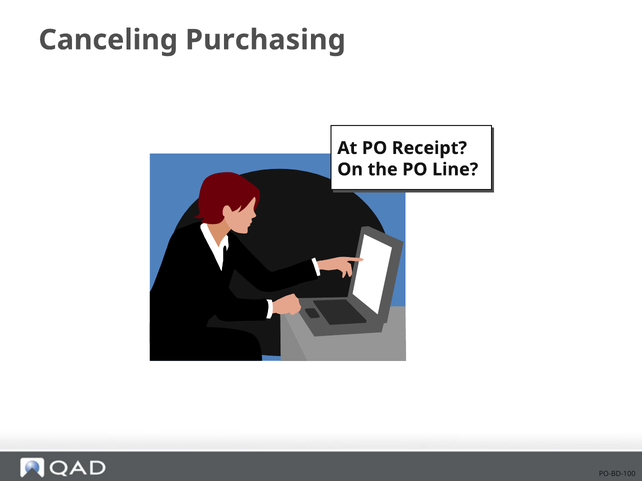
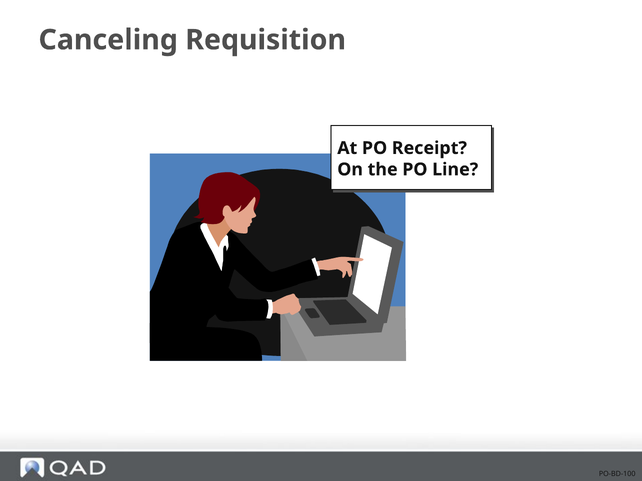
Purchasing: Purchasing -> Requisition
